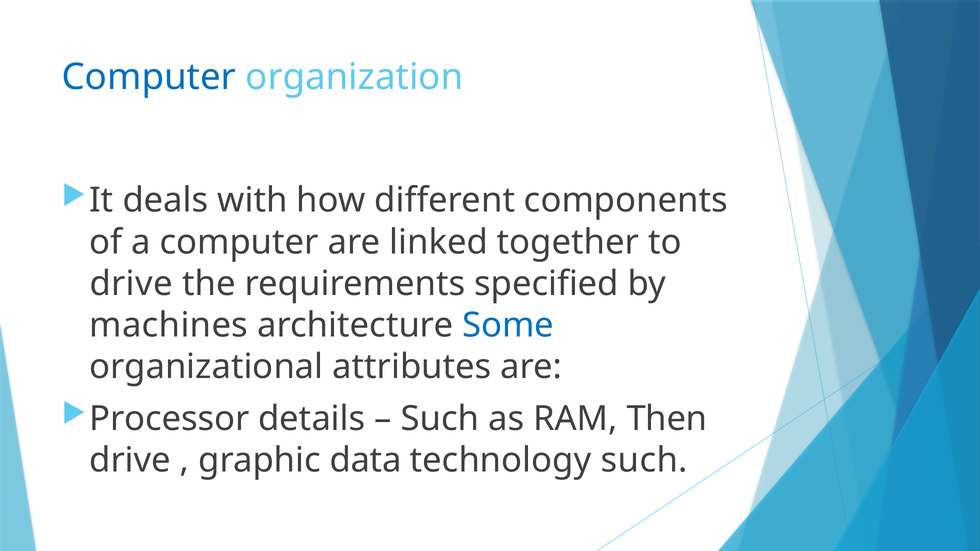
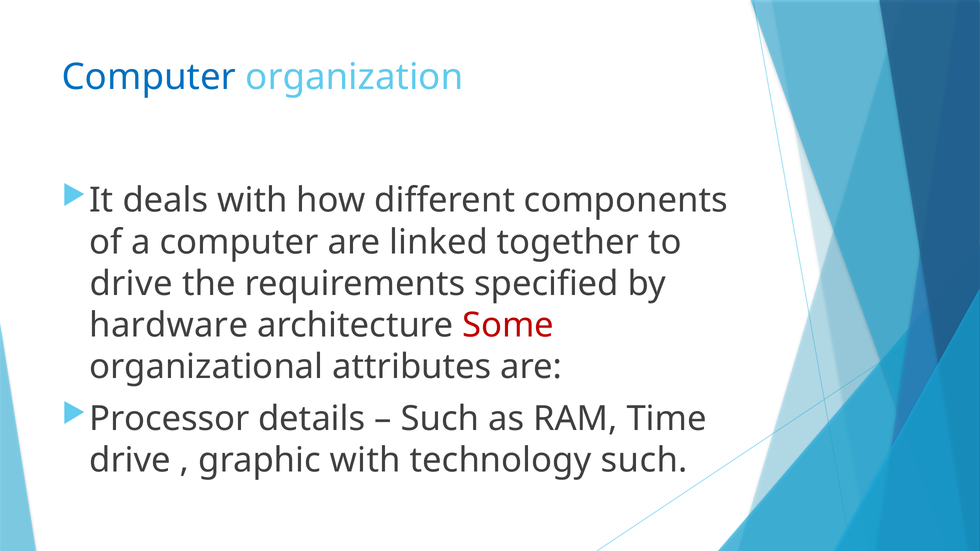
machines: machines -> hardware
Some colour: blue -> red
Then: Then -> Time
graphic data: data -> with
